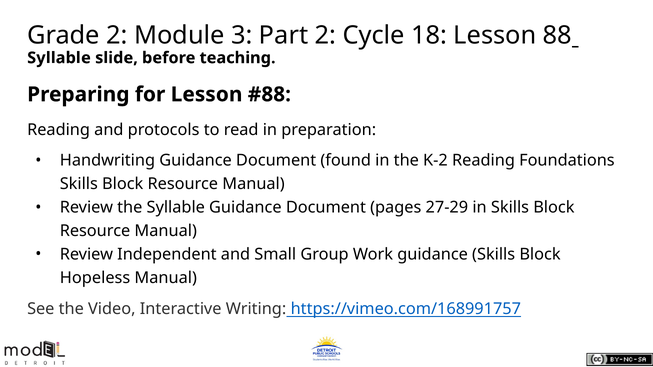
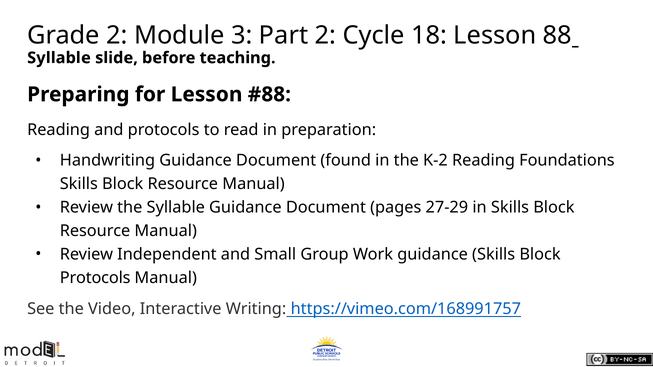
Hopeless at (95, 278): Hopeless -> Protocols
